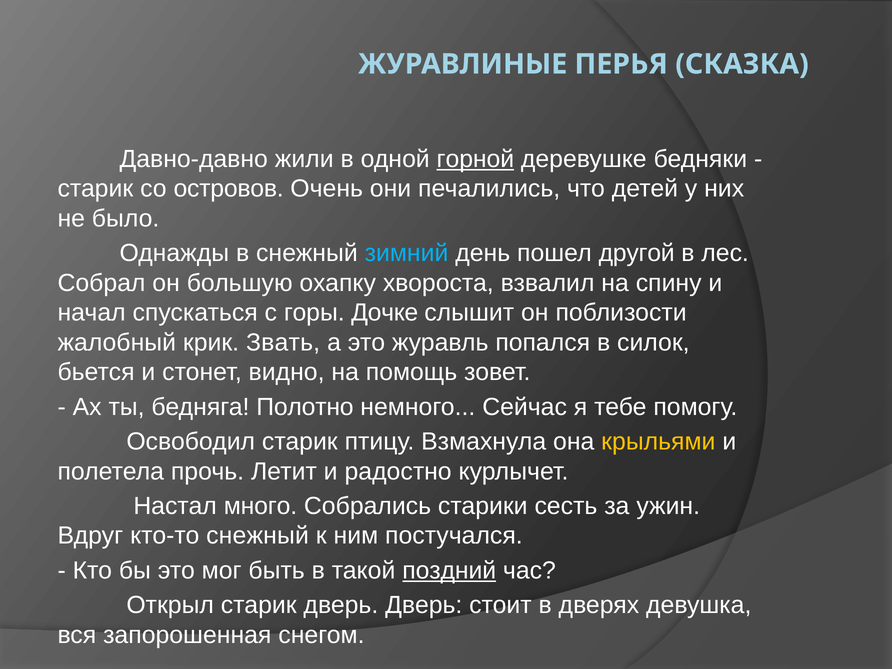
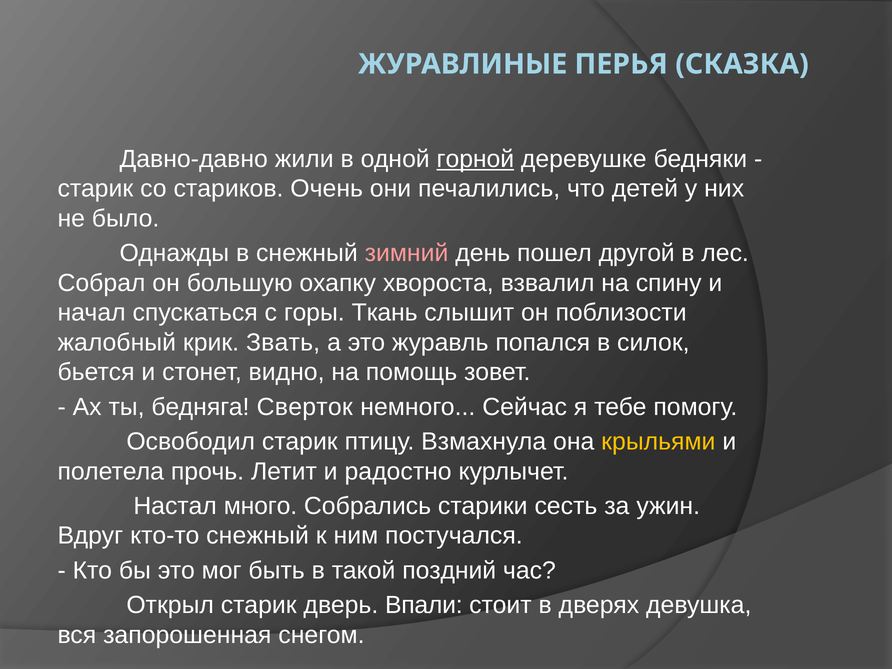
островов: островов -> стариков
зимний colour: light blue -> pink
Дочке: Дочке -> Ткань
Полотно: Полотно -> Сверток
поздний underline: present -> none
дверь Дверь: Дверь -> Впали
